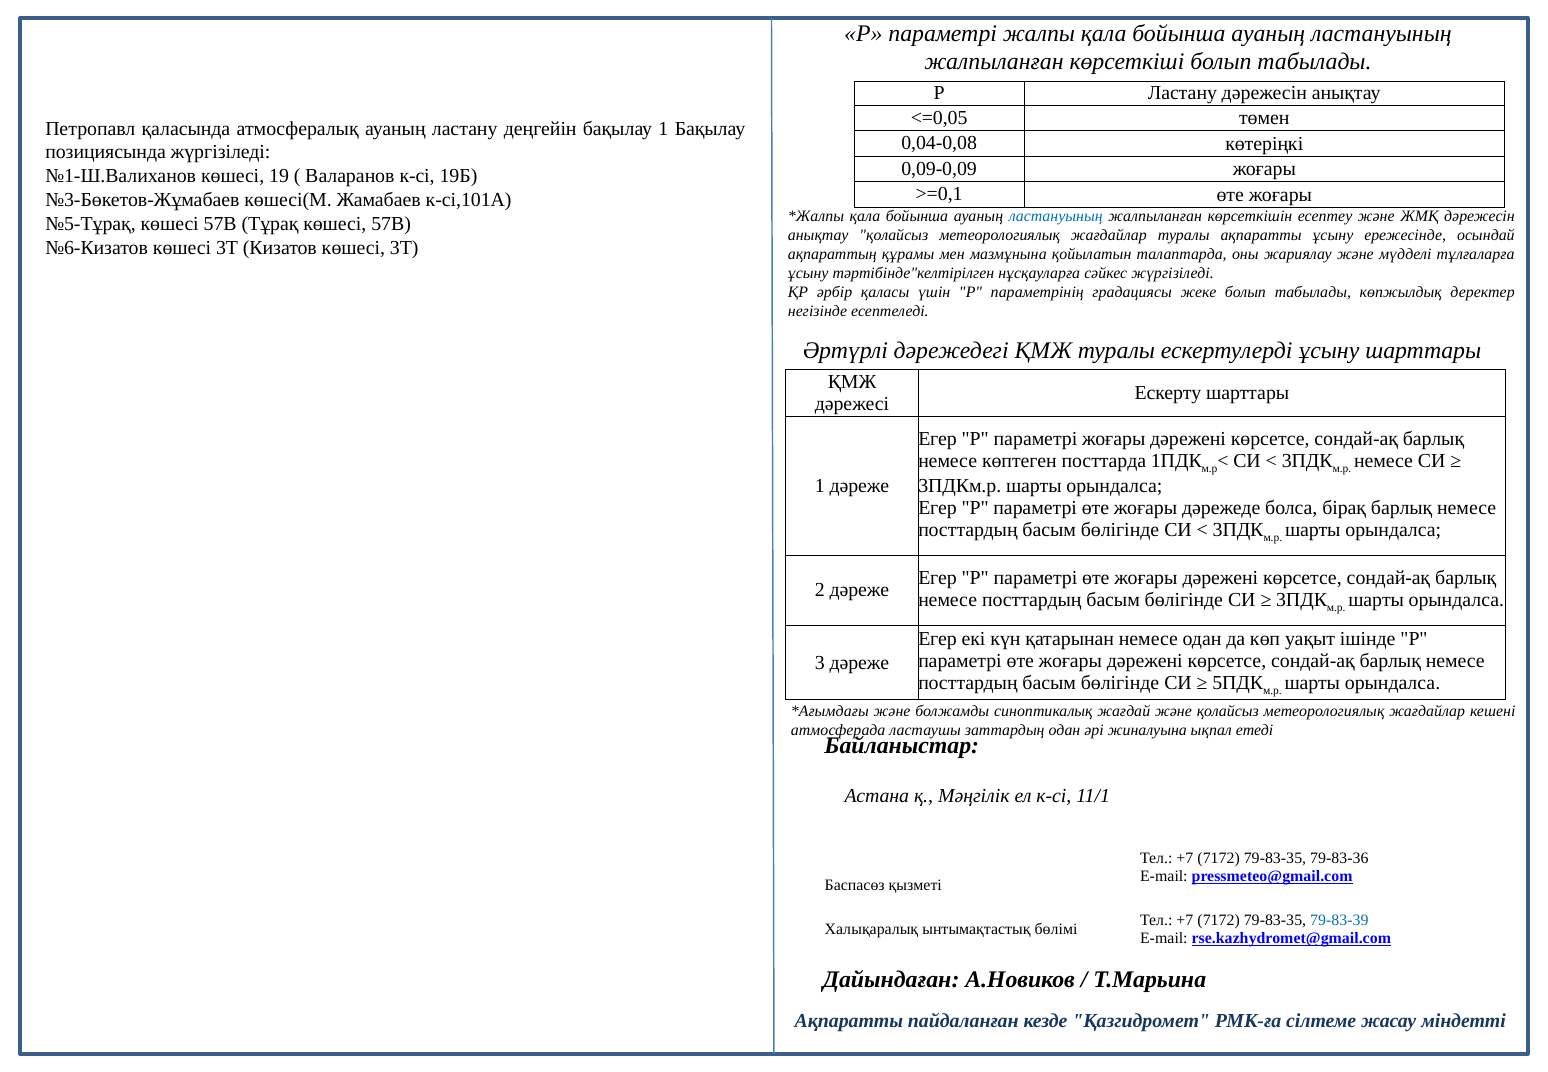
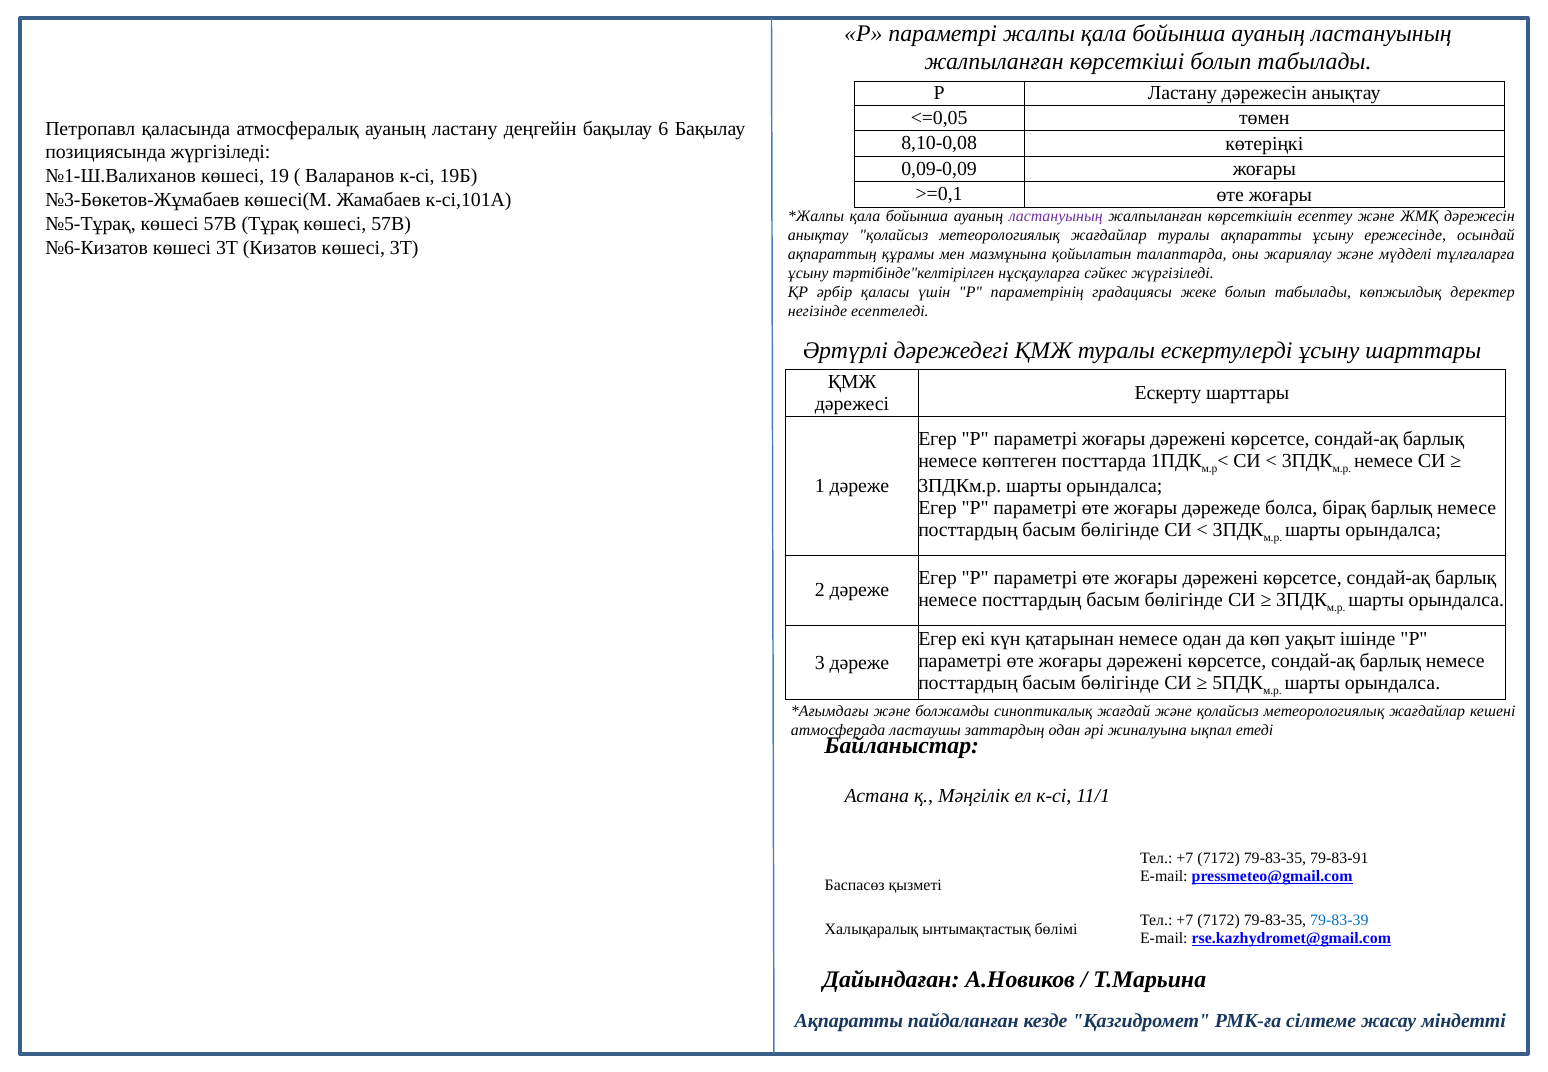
бақылау 1: 1 -> 6
0,04-0,08: 0,04-0,08 -> 8,10-0,08
ластануының at (1056, 216) colour: blue -> purple
79-83-36: 79-83-36 -> 79-83-91
